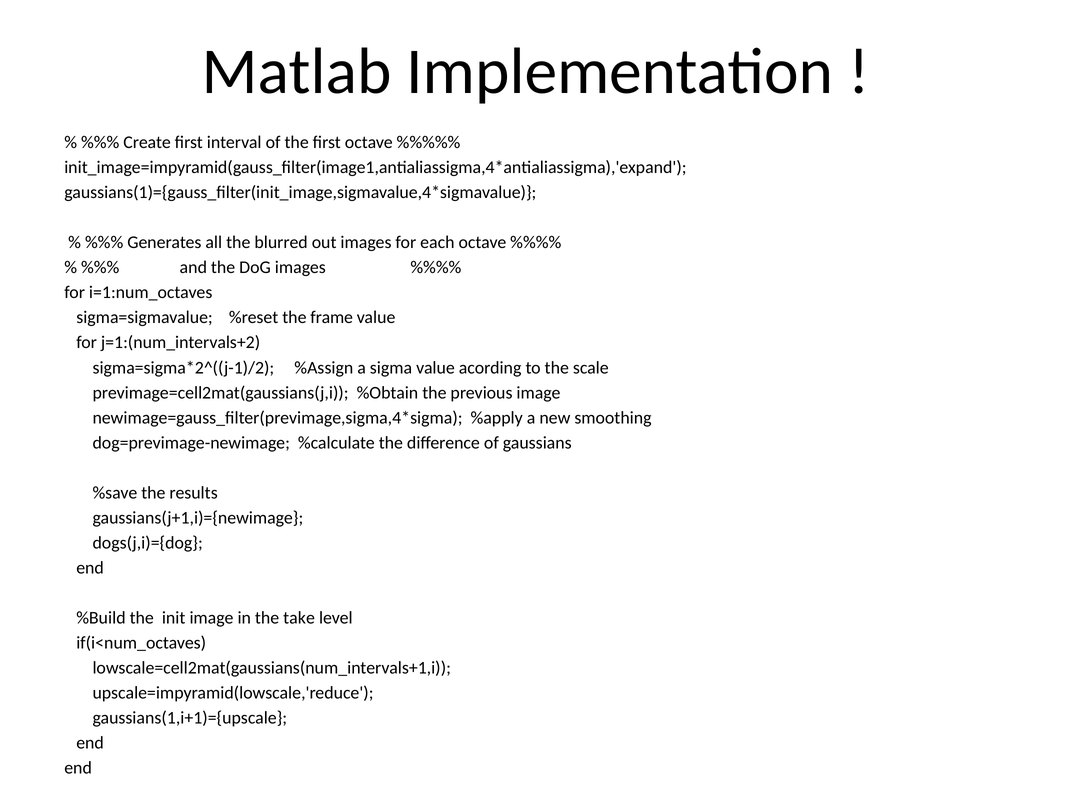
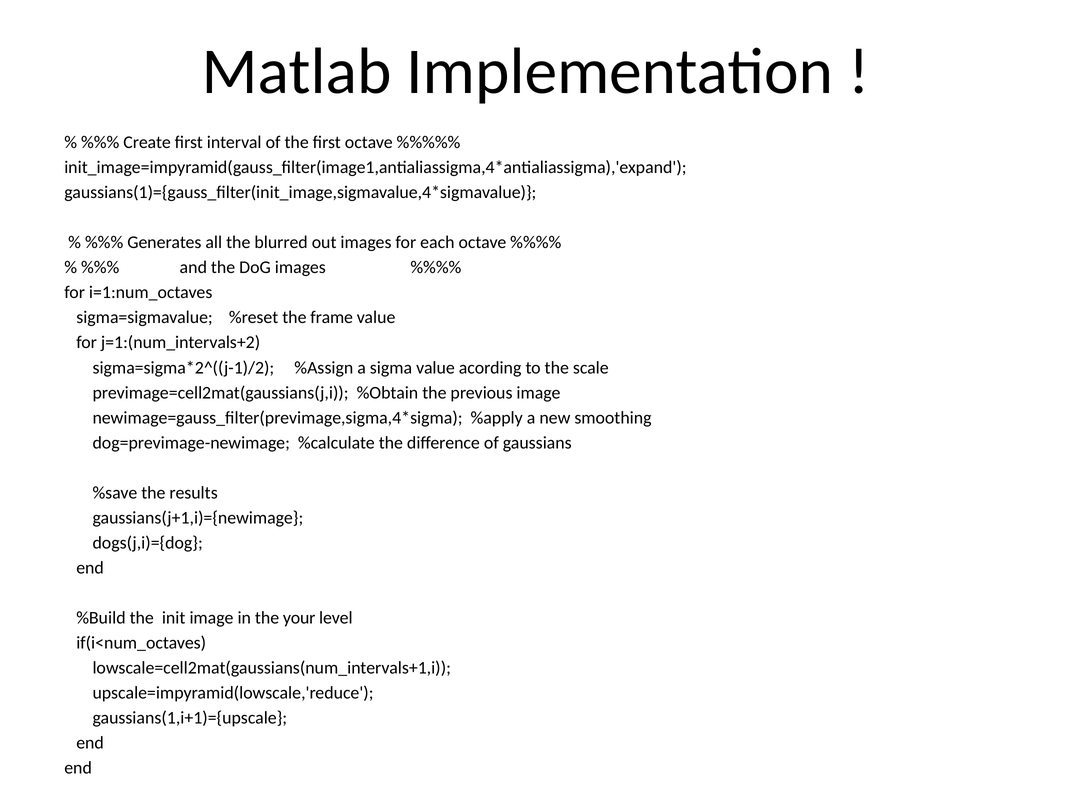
take: take -> your
